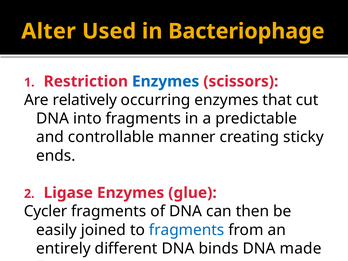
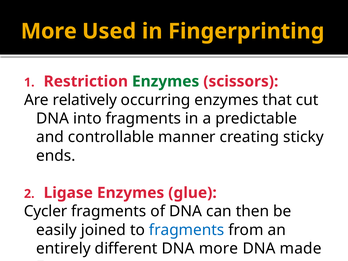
Alter at (49, 31): Alter -> More
Bacteriophage: Bacteriophage -> Fingerprinting
Enzymes at (166, 81) colour: blue -> green
DNA binds: binds -> more
